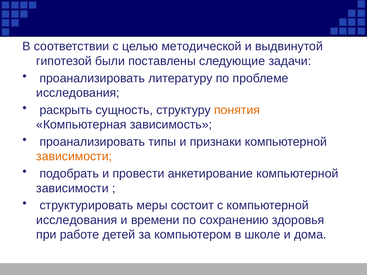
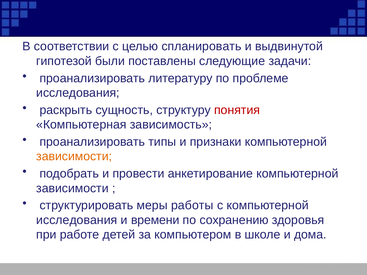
методической: методической -> спланировать
понятия colour: orange -> red
состоит: состоит -> работы
